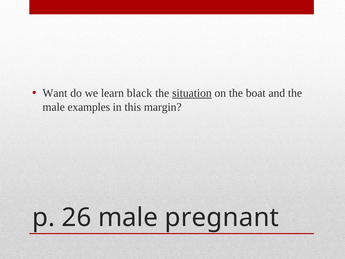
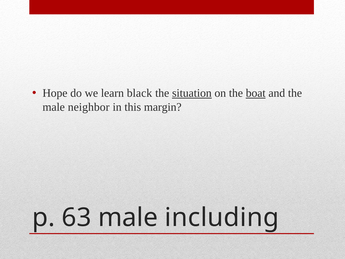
Want: Want -> Hope
boat underline: none -> present
examples: examples -> neighbor
26: 26 -> 63
pregnant: pregnant -> including
